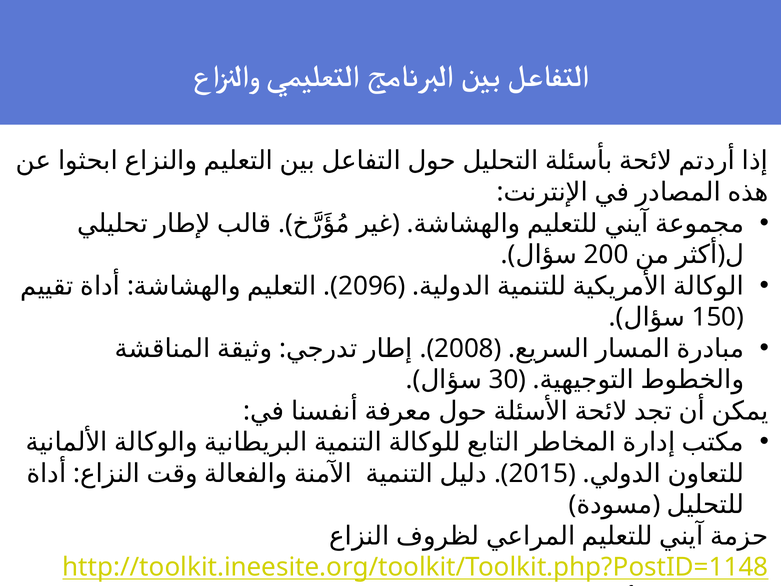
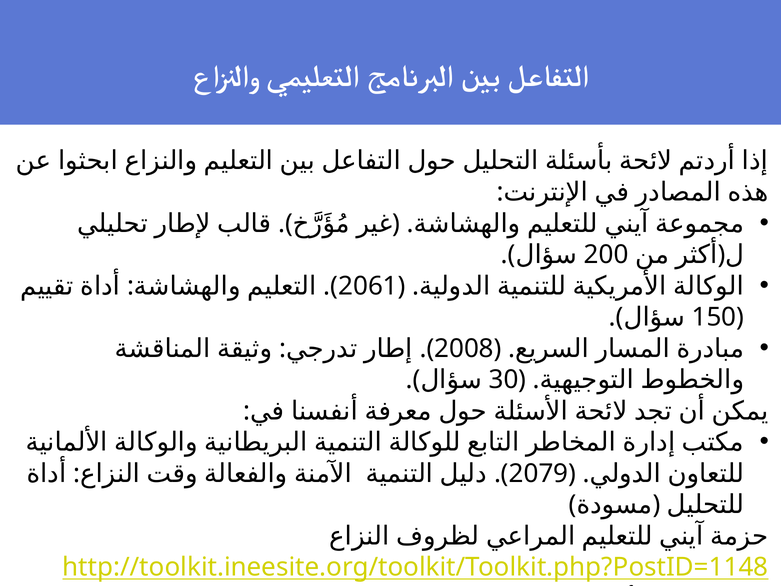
2096: 2096 -> 2061
2015: 2015 -> 2079
